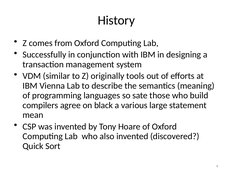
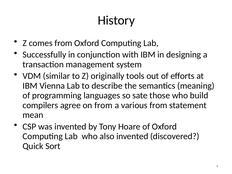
on black: black -> from
various large: large -> from
